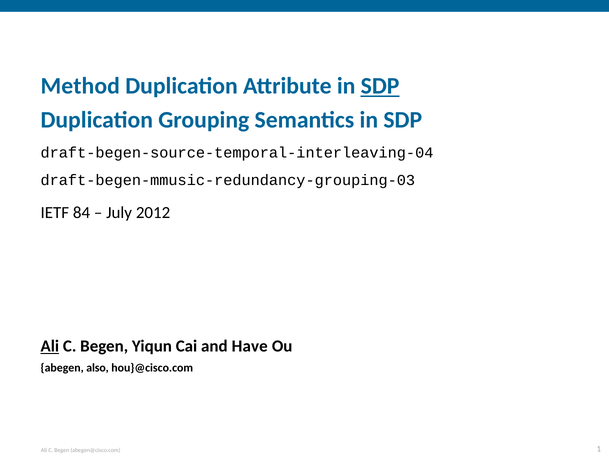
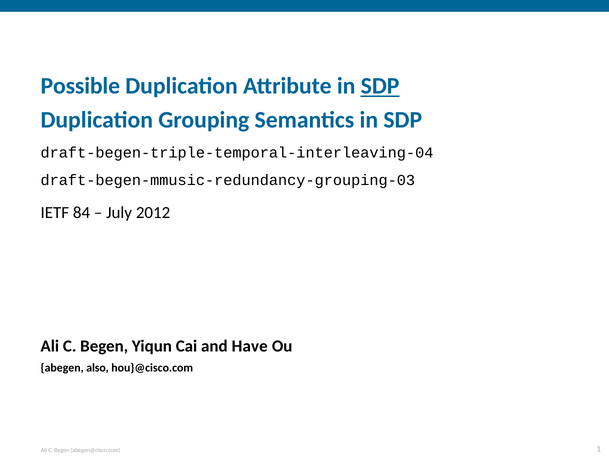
Method: Method -> Possible
draft-begen-source-temporal-interleaving-04: draft-begen-source-temporal-interleaving-04 -> draft-begen-triple-temporal-interleaving-04
Ali at (50, 347) underline: present -> none
